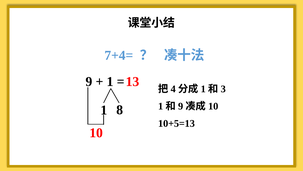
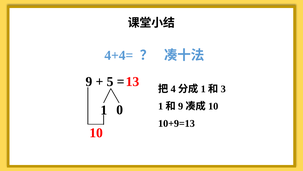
7+4=: 7+4= -> 4+4=
1 at (110, 81): 1 -> 5
8: 8 -> 0
10+5=13: 10+5=13 -> 10+9=13
